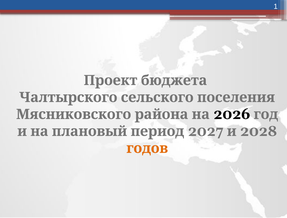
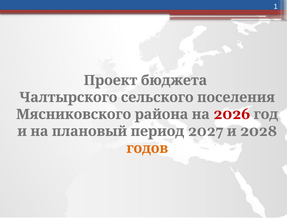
2026 colour: black -> red
